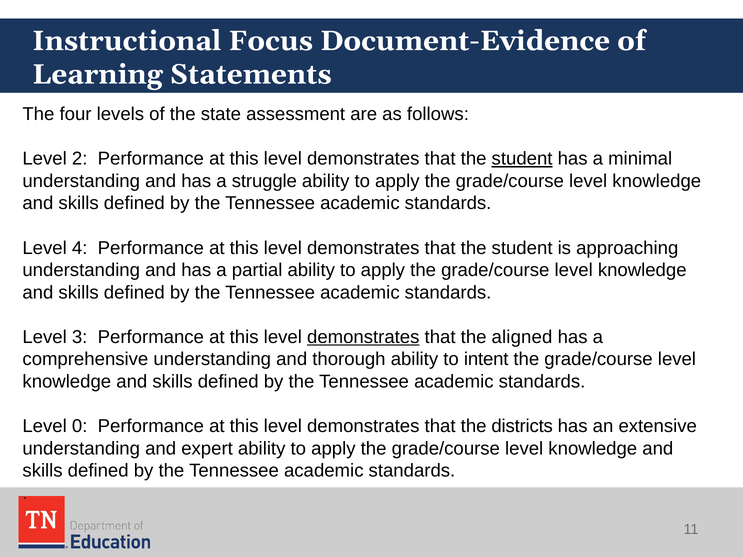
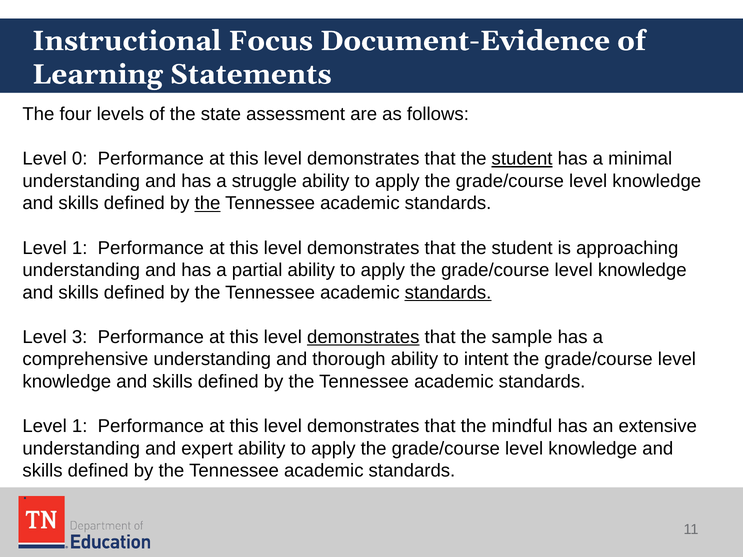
2: 2 -> 0
the at (208, 203) underline: none -> present
4 at (80, 248): 4 -> 1
standards at (448, 293) underline: none -> present
aligned: aligned -> sample
0 at (80, 426): 0 -> 1
districts: districts -> mindful
